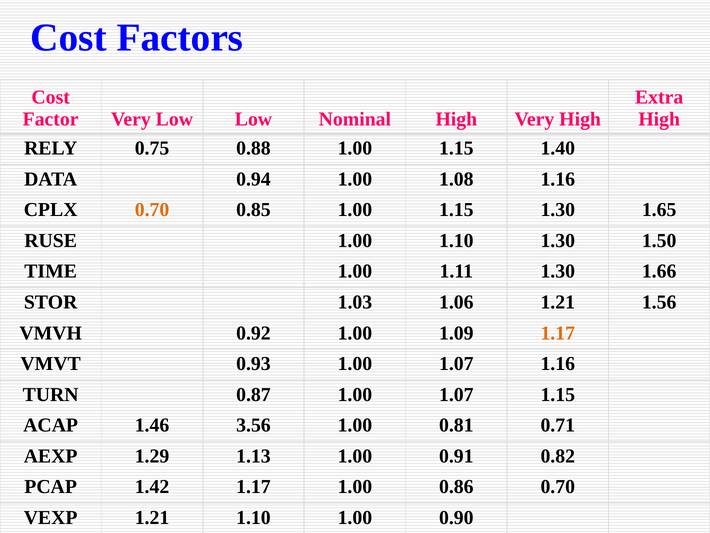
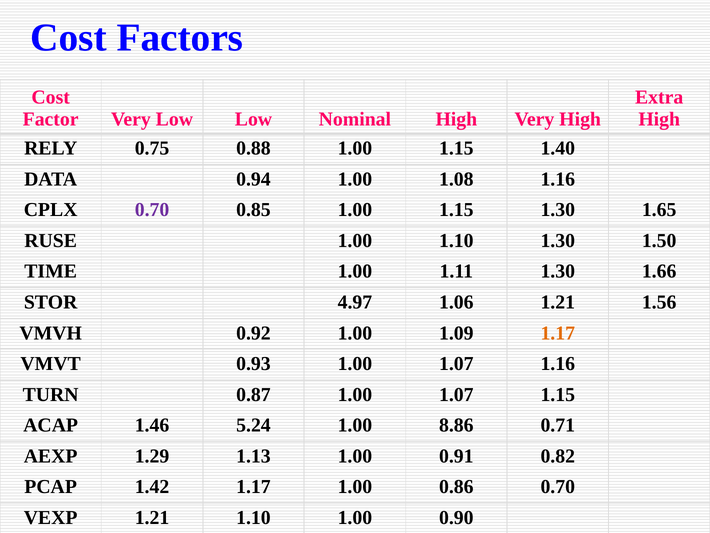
0.70 at (152, 210) colour: orange -> purple
1.03: 1.03 -> 4.97
3.56: 3.56 -> 5.24
0.81: 0.81 -> 8.86
